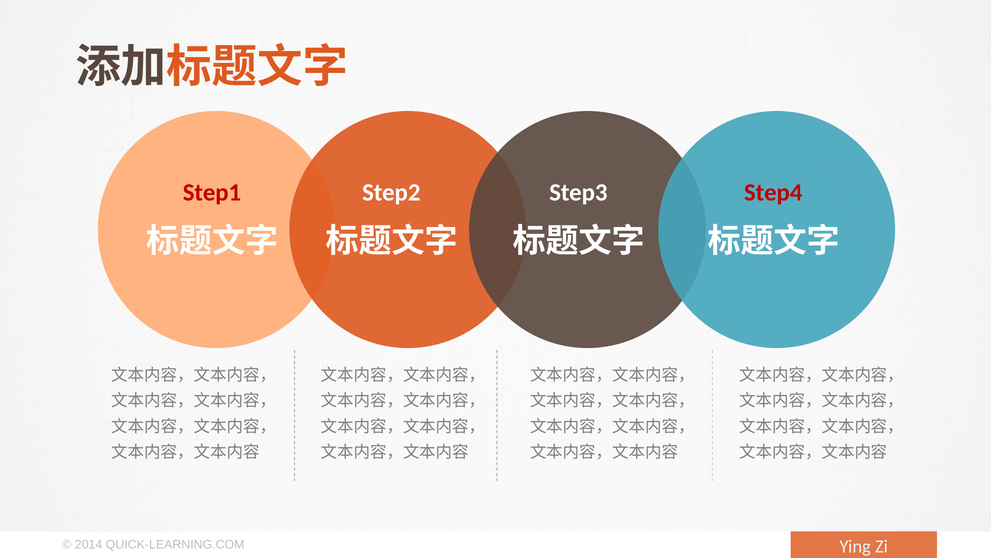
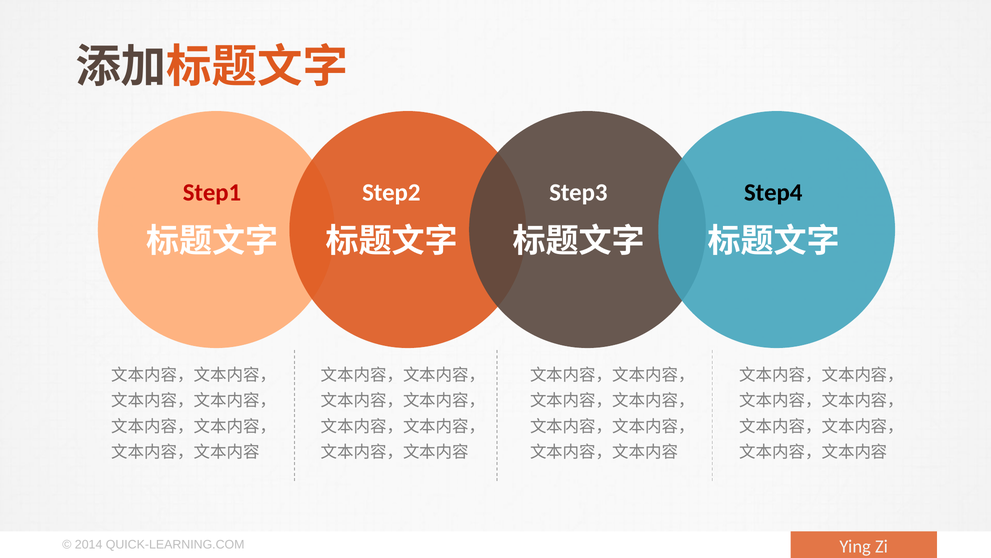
Step4 colour: red -> black
